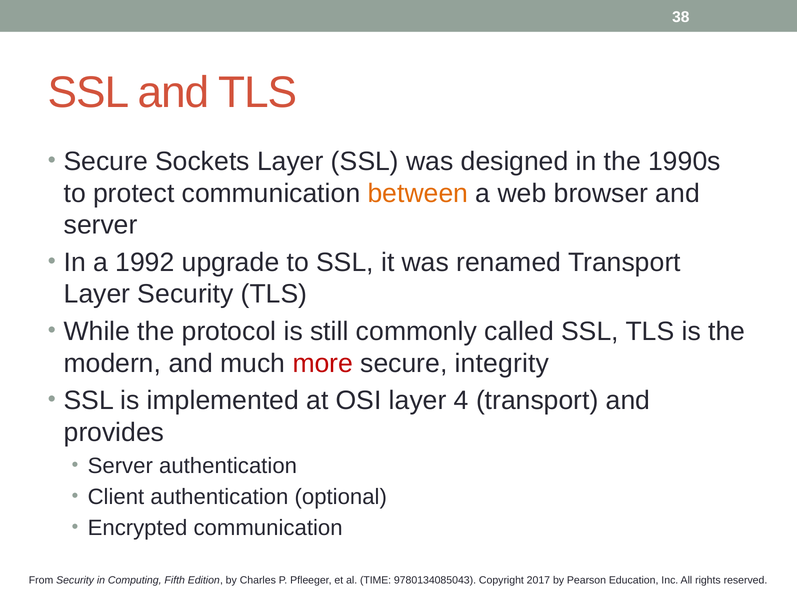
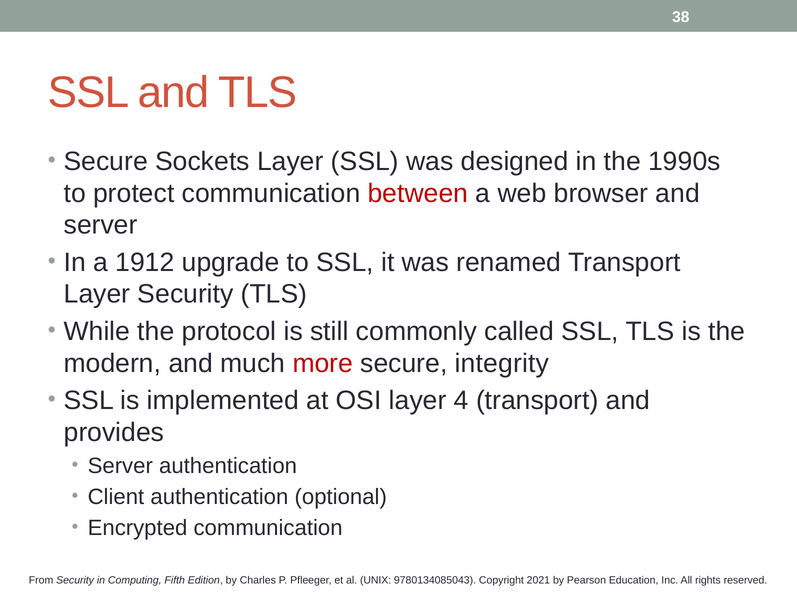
between colour: orange -> red
1992: 1992 -> 1912
TIME: TIME -> UNIX
2017: 2017 -> 2021
